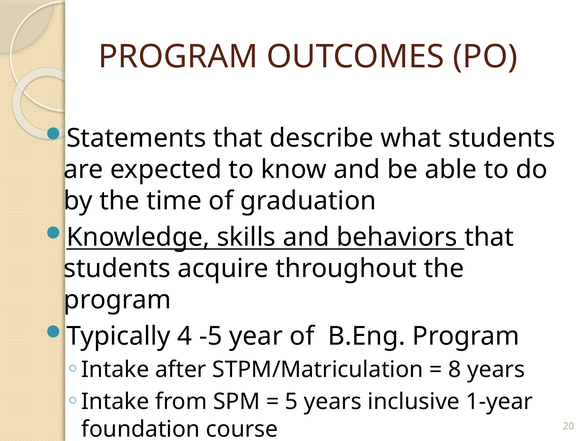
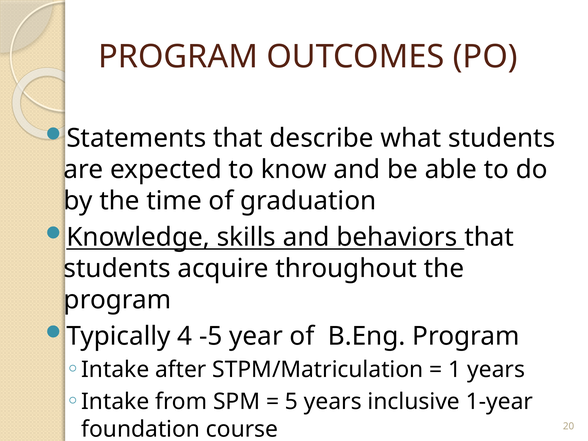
8: 8 -> 1
